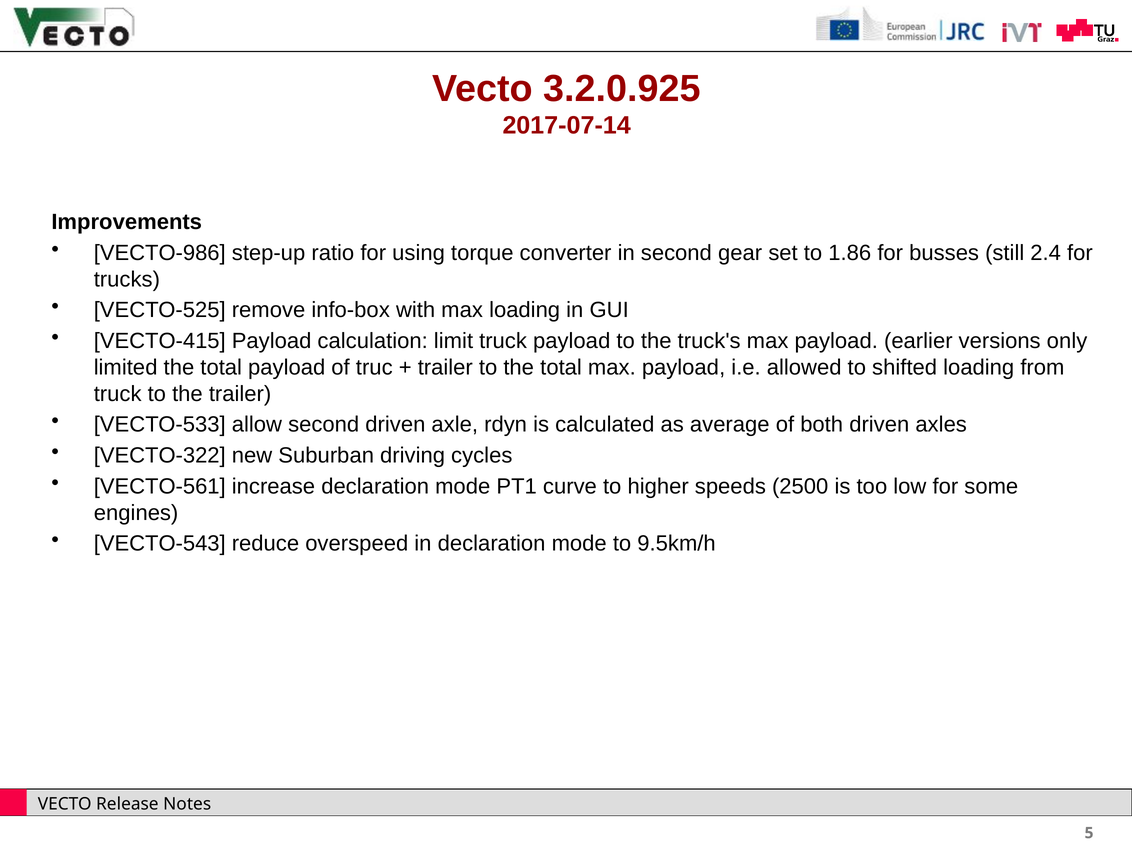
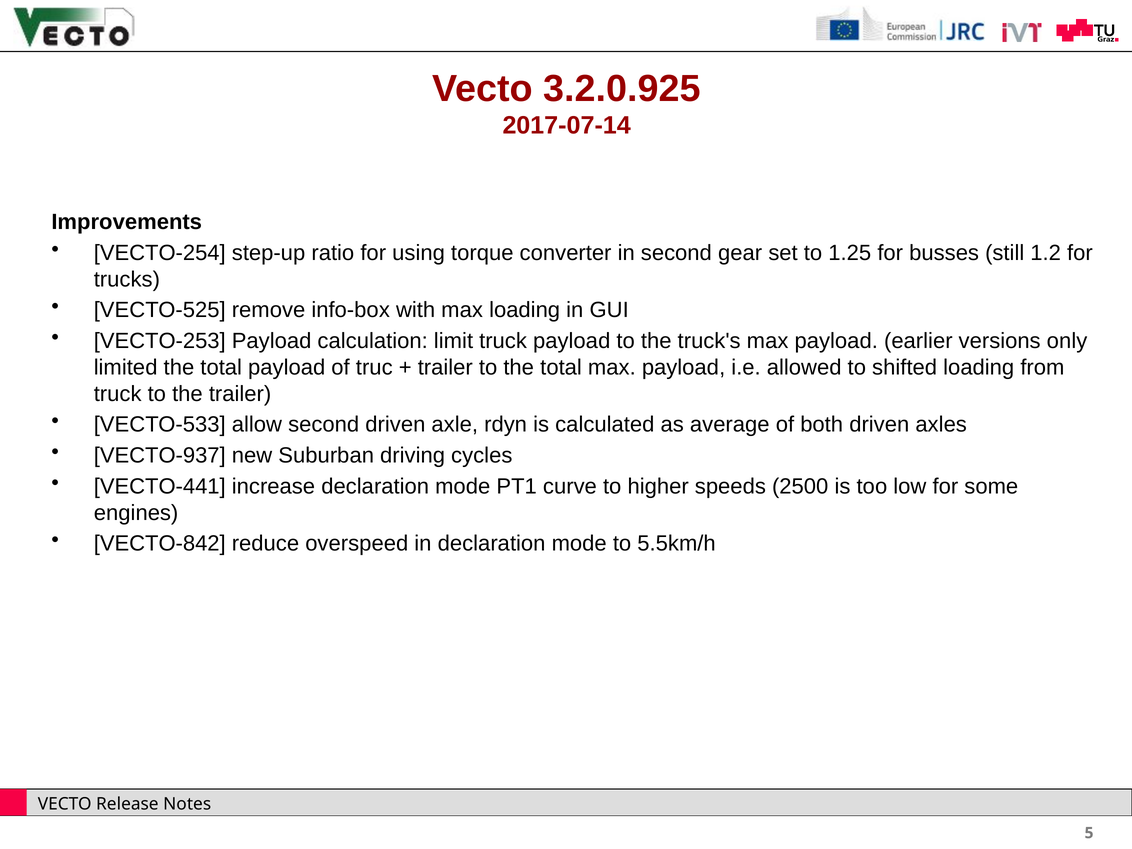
VECTO-986: VECTO-986 -> VECTO-254
1.86: 1.86 -> 1.25
2.4: 2.4 -> 1.2
VECTO-415: VECTO-415 -> VECTO-253
VECTO-322: VECTO-322 -> VECTO-937
VECTO-561: VECTO-561 -> VECTO-441
VECTO-543: VECTO-543 -> VECTO-842
9.5km/h: 9.5km/h -> 5.5km/h
